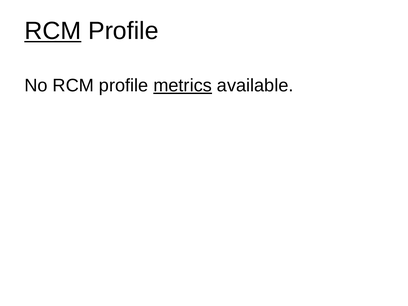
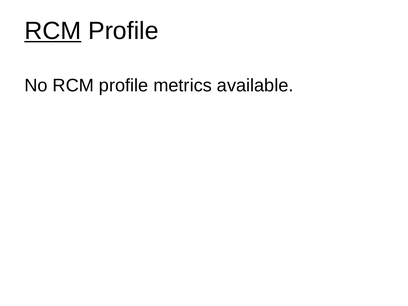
metrics underline: present -> none
